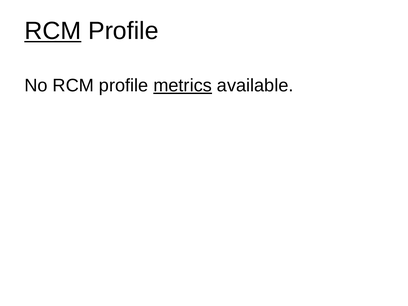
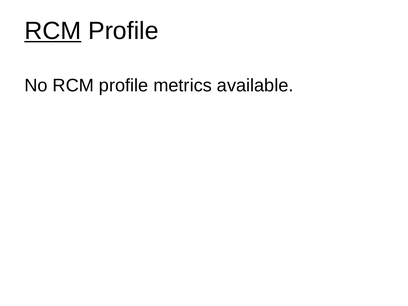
metrics underline: present -> none
